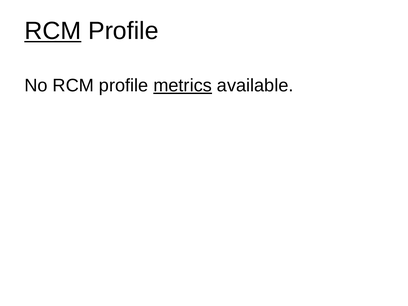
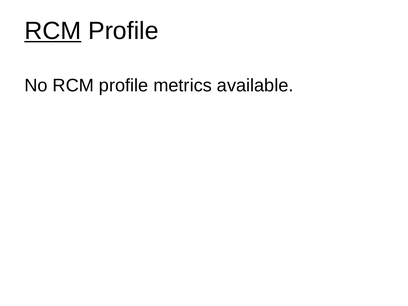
metrics underline: present -> none
